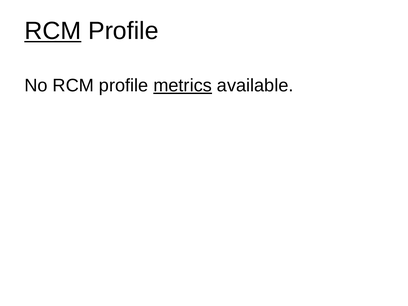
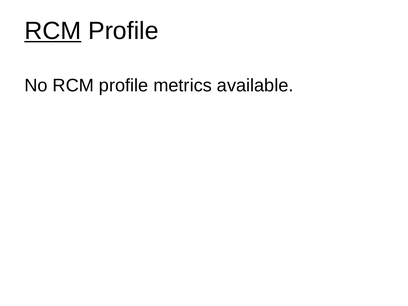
metrics underline: present -> none
